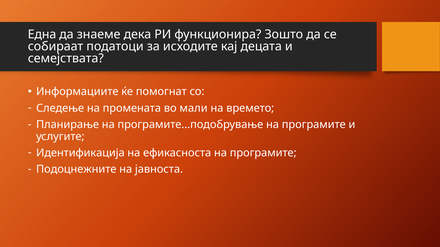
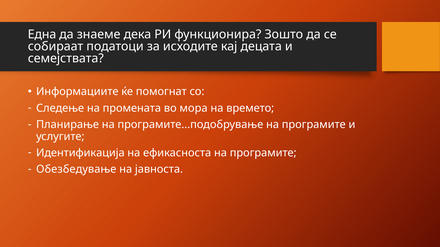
мали: мали -> мора
Подоцнежните: Подоцнежните -> Обезбедување
